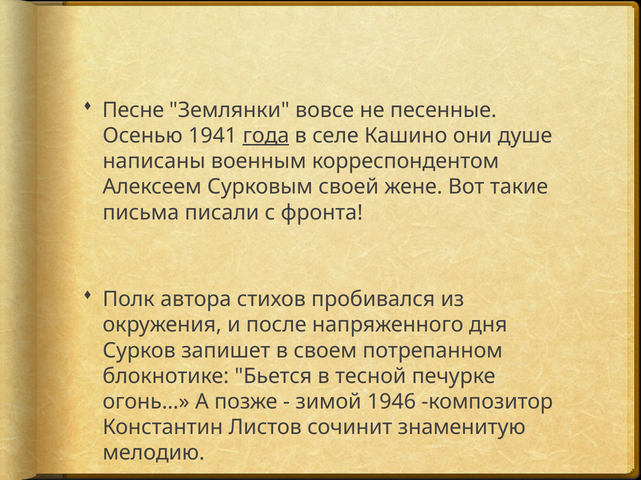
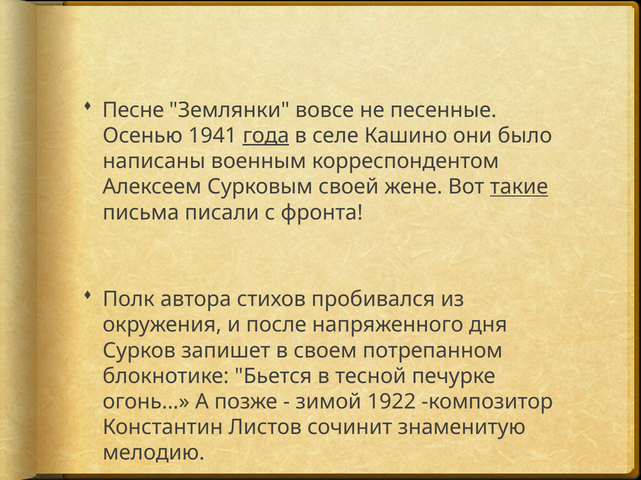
душе: душе -> было
такие underline: none -> present
1946: 1946 -> 1922
